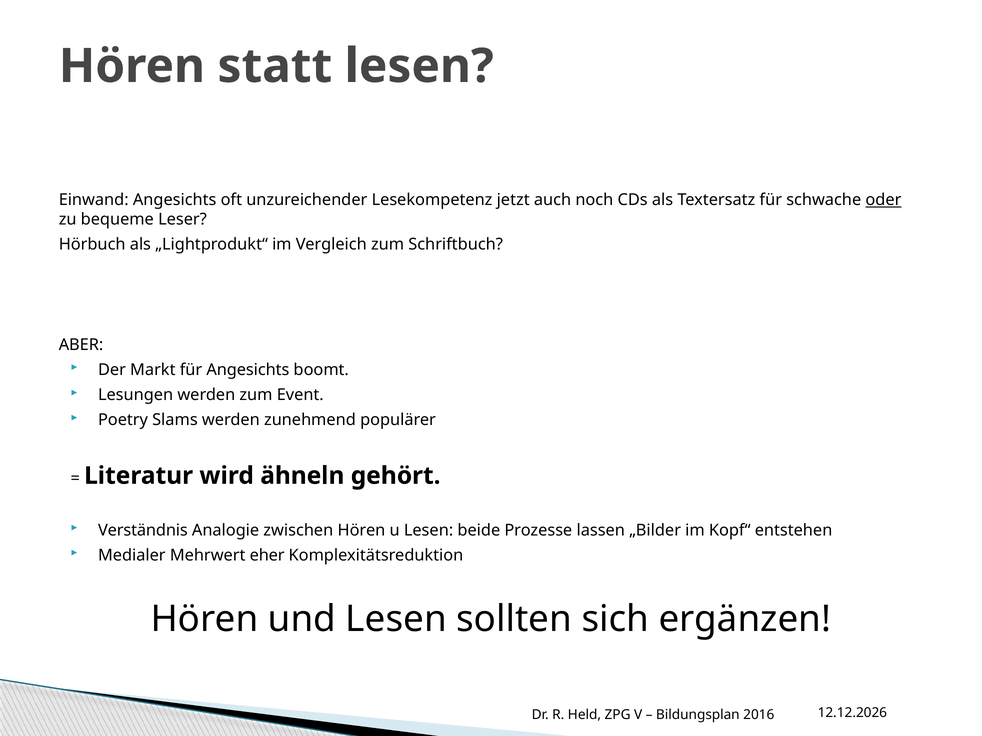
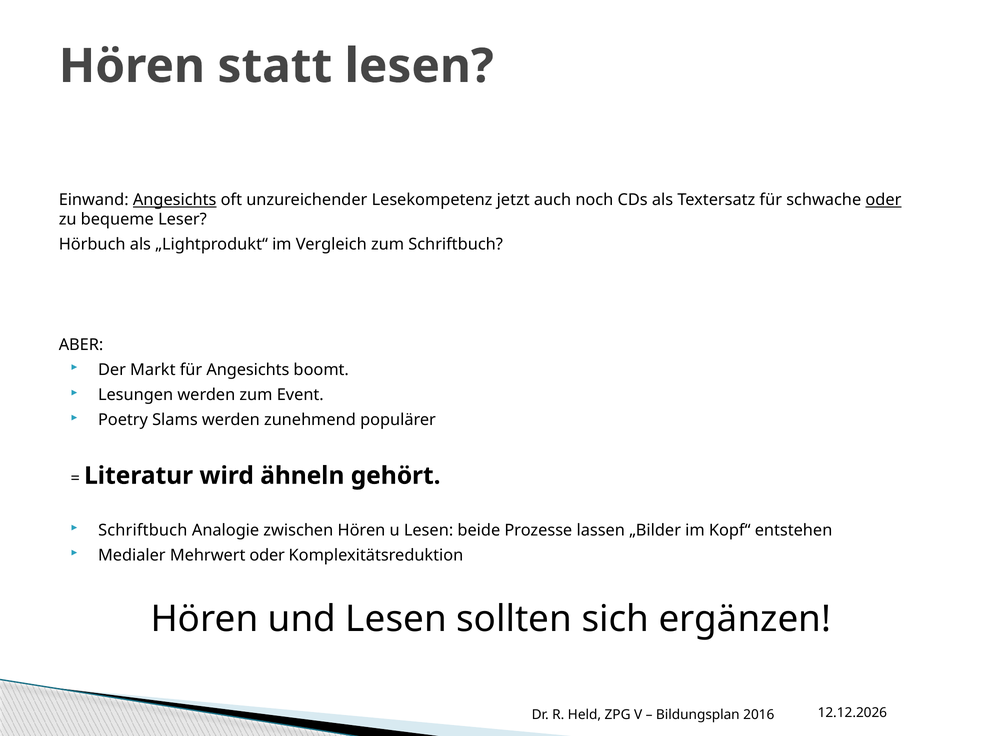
Angesichts at (175, 200) underline: none -> present
Verständnis at (143, 531): Verständnis -> Schriftbuch
Mehrwert eher: eher -> oder
